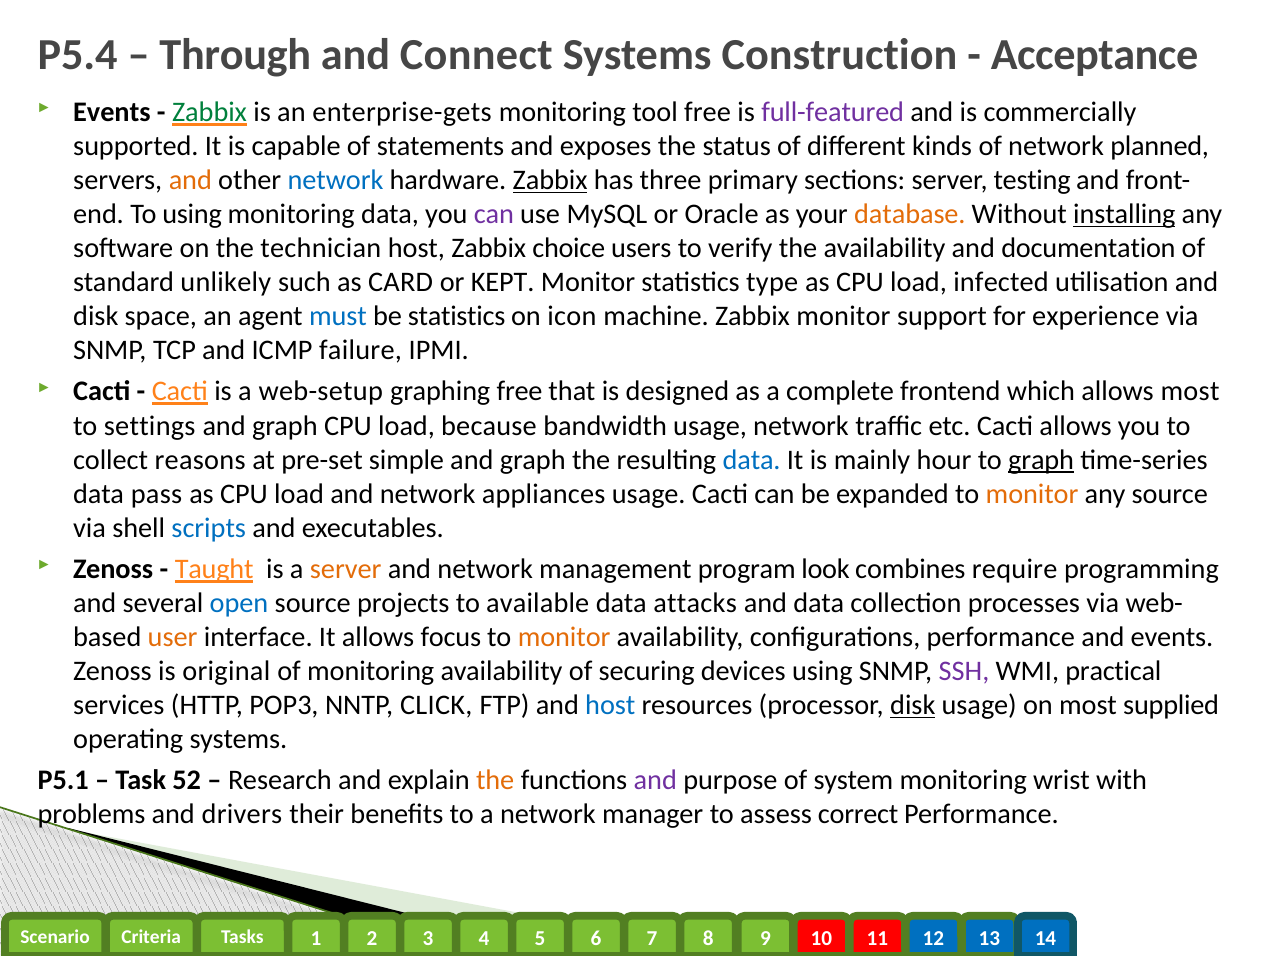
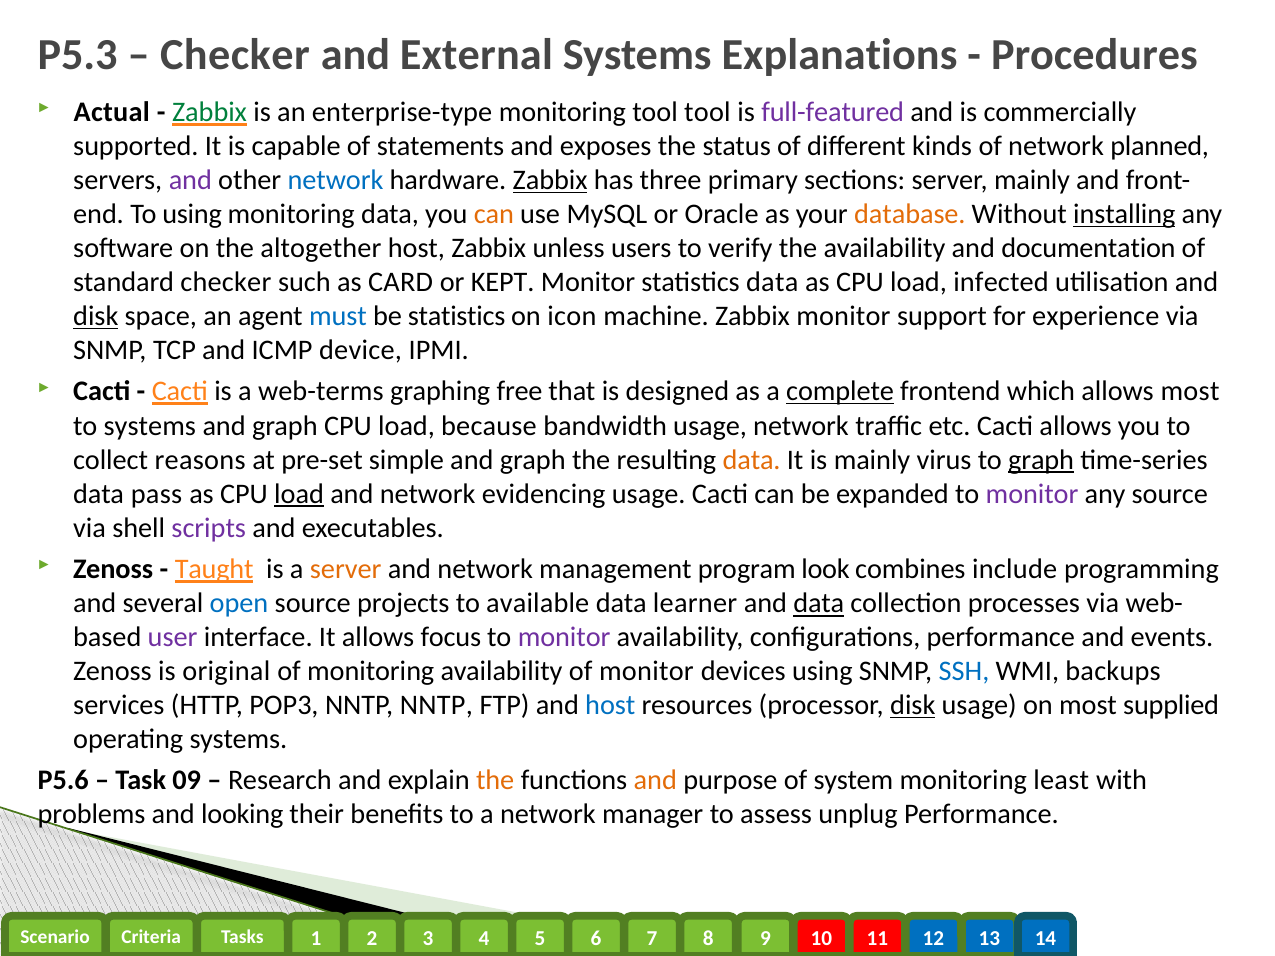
P5.4: P5.4 -> P5.3
Through at (235, 54): Through -> Checker
Connect: Connect -> External
Construction: Construction -> Explanations
Acceptance: Acceptance -> Procedures
Events at (112, 112): Events -> Actual
enterprise-gets: enterprise-gets -> enterprise-type
tool free: free -> tool
and at (190, 180) colour: orange -> purple
server testing: testing -> mainly
can at (494, 214) colour: purple -> orange
technician: technician -> altogether
choice: choice -> unless
standard unlikely: unlikely -> checker
statistics type: type -> data
disk at (96, 316) underline: none -> present
failure: failure -> device
web-setup: web-setup -> web-terms
complete underline: none -> present
to settings: settings -> systems
data at (752, 460) colour: blue -> orange
hour: hour -> virus
load at (299, 494) underline: none -> present
appliances: appliances -> evidencing
monitor at (1032, 494) colour: orange -> purple
scripts colour: blue -> purple
require: require -> include
attacks: attacks -> learner
data at (819, 604) underline: none -> present
user colour: orange -> purple
monitor at (564, 638) colour: orange -> purple
of securing: securing -> monitor
SSH colour: purple -> blue
practical: practical -> backups
NNTP CLICK: CLICK -> NNTP
P5.1: P5.1 -> P5.6
52: 52 -> 09
and at (655, 781) colour: purple -> orange
wrist: wrist -> least
drivers: drivers -> looking
correct: correct -> unplug
